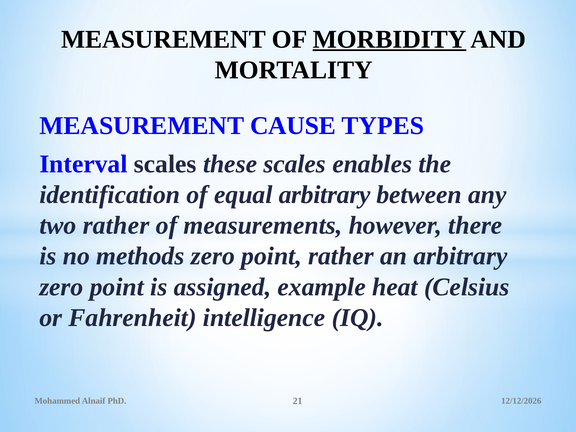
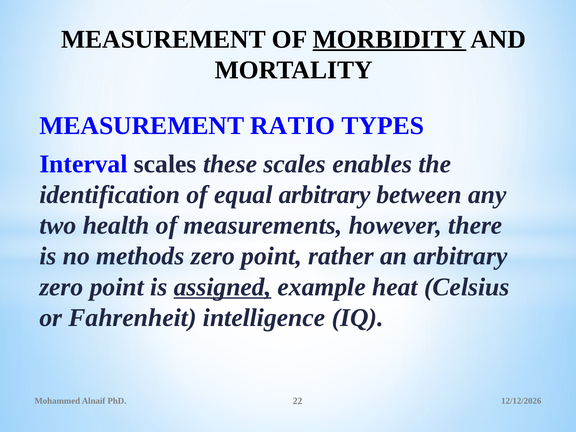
CAUSE: CAUSE -> RATIO
two rather: rather -> health
assigned underline: none -> present
21: 21 -> 22
